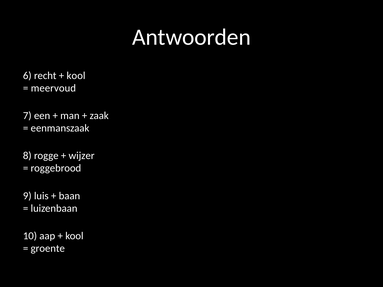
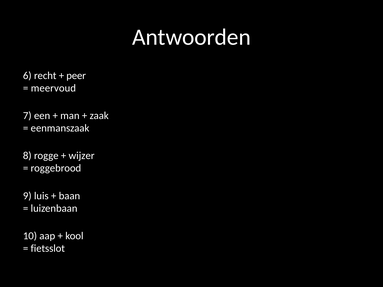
kool at (76, 76): kool -> peer
groente: groente -> fietsslot
